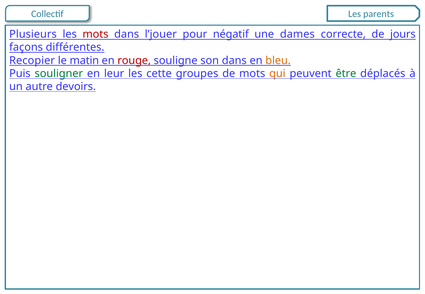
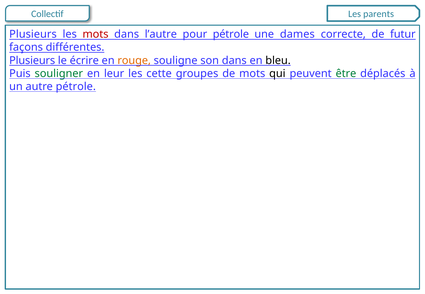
l’jouer: l’jouer -> l’autre
pour négatif: négatif -> pétrole
jours: jours -> futur
Recopier at (32, 61): Recopier -> Plusieurs
matin: matin -> écrire
rouge colour: red -> orange
bleu colour: orange -> black
qui colour: orange -> black
autre devoirs: devoirs -> pétrole
